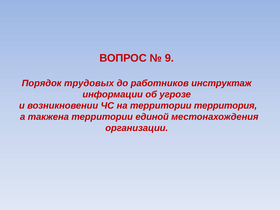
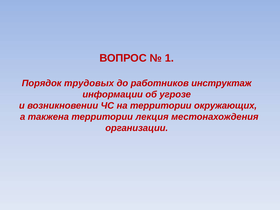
9: 9 -> 1
территория: территория -> окружающих
единой: единой -> лекция
